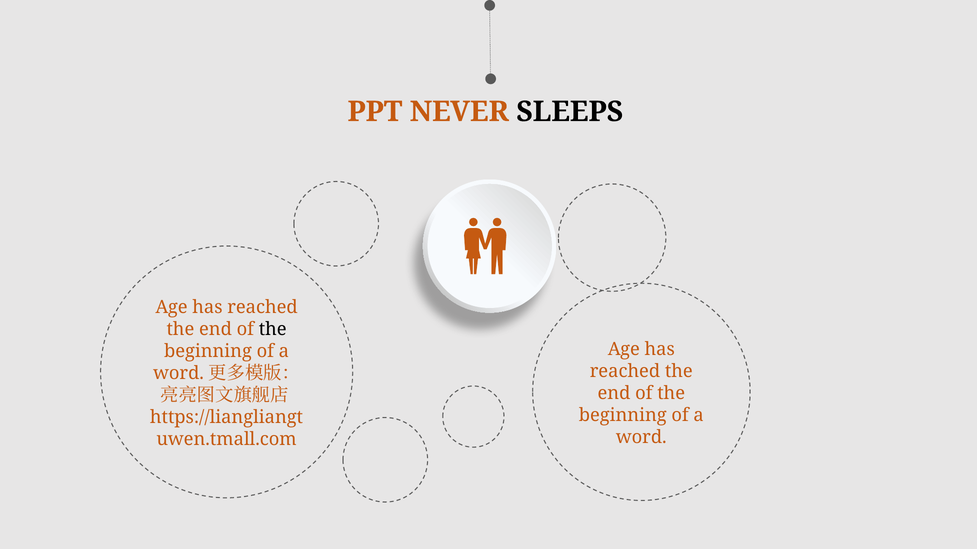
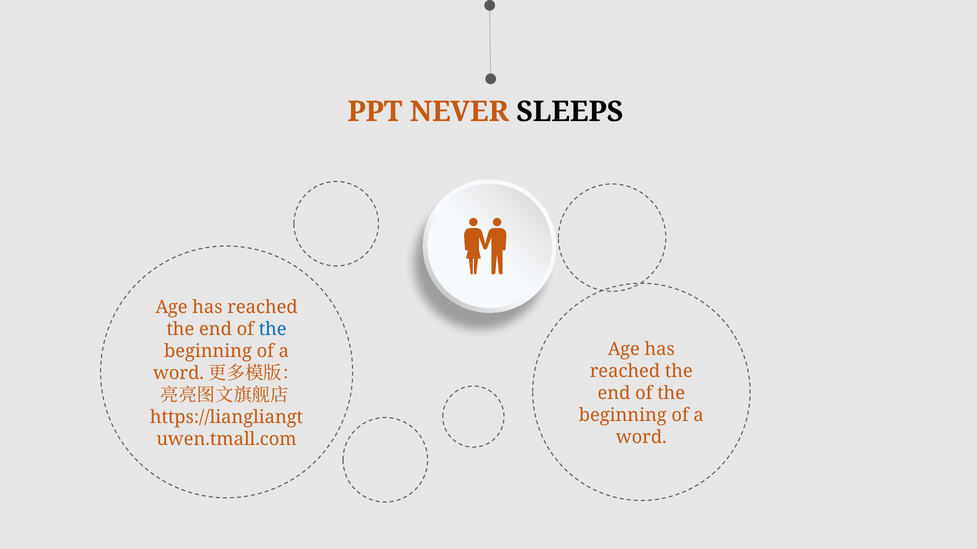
the at (273, 330) colour: black -> blue
